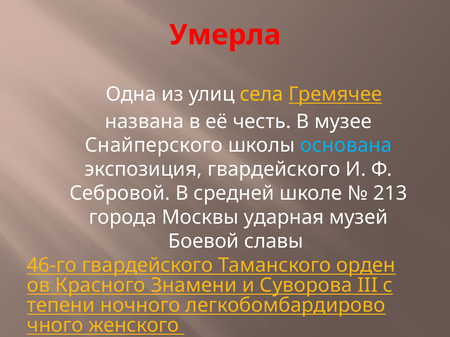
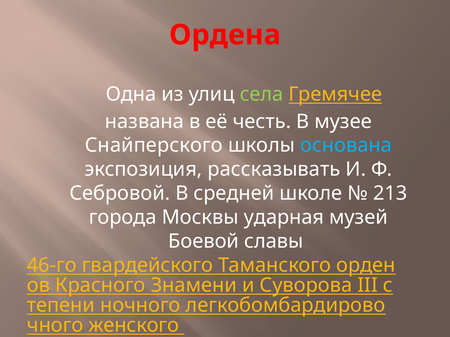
Умерла: Умерла -> Ордена
села colour: yellow -> light green
экспозиция гвардейского: гвардейского -> рассказывать
